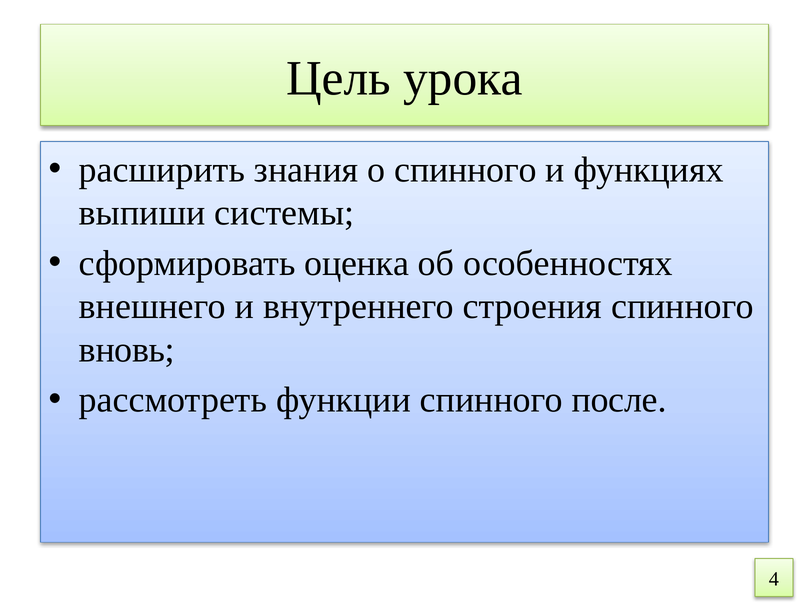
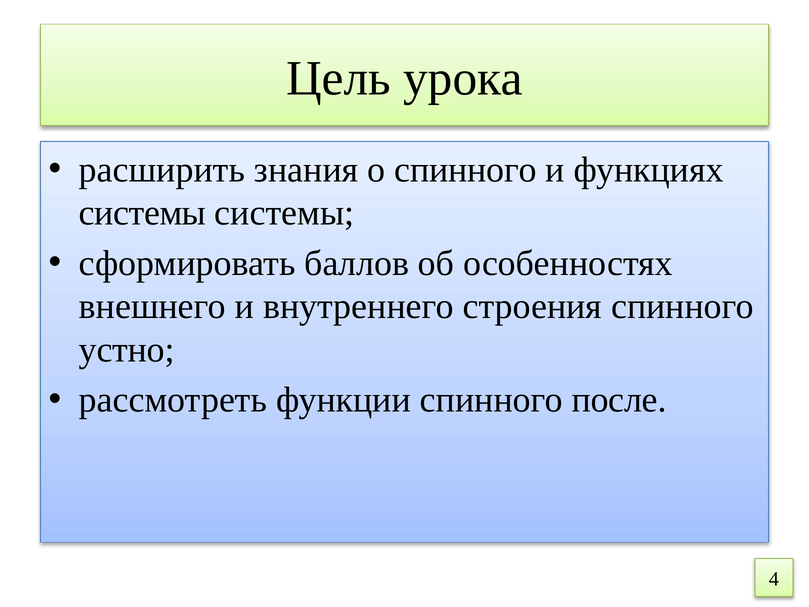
выпиши at (142, 213): выпиши -> системы
оценка: оценка -> баллов
вновь: вновь -> устно
